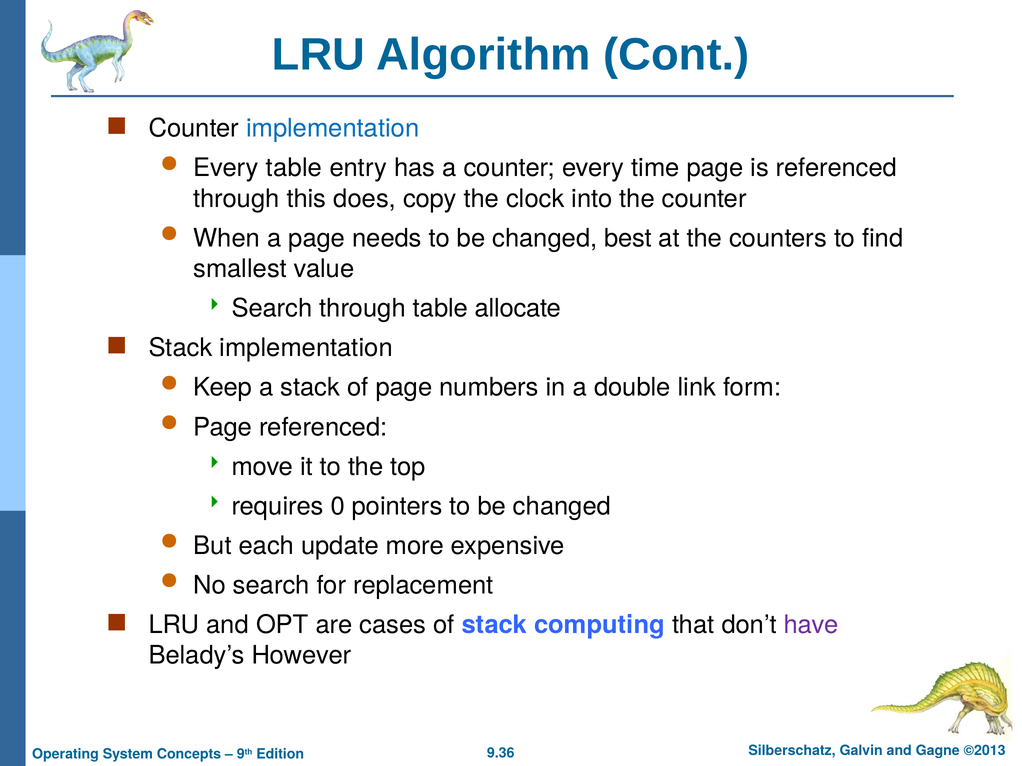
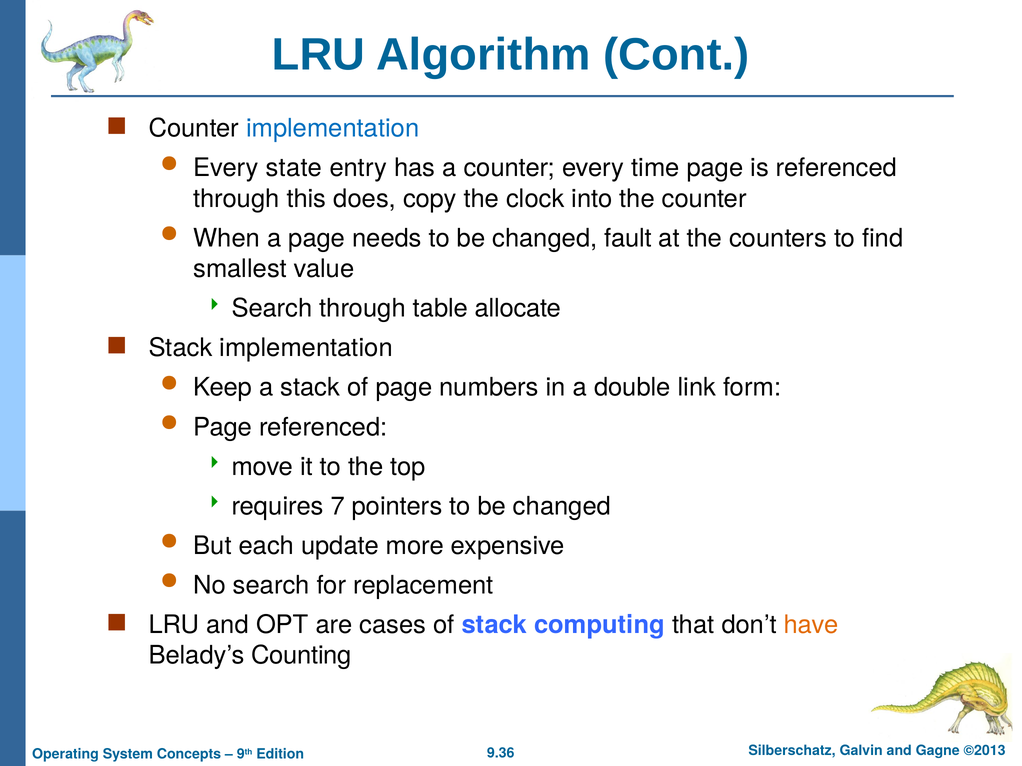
Every table: table -> state
best: best -> fault
0: 0 -> 7
have colour: purple -> orange
However: However -> Counting
